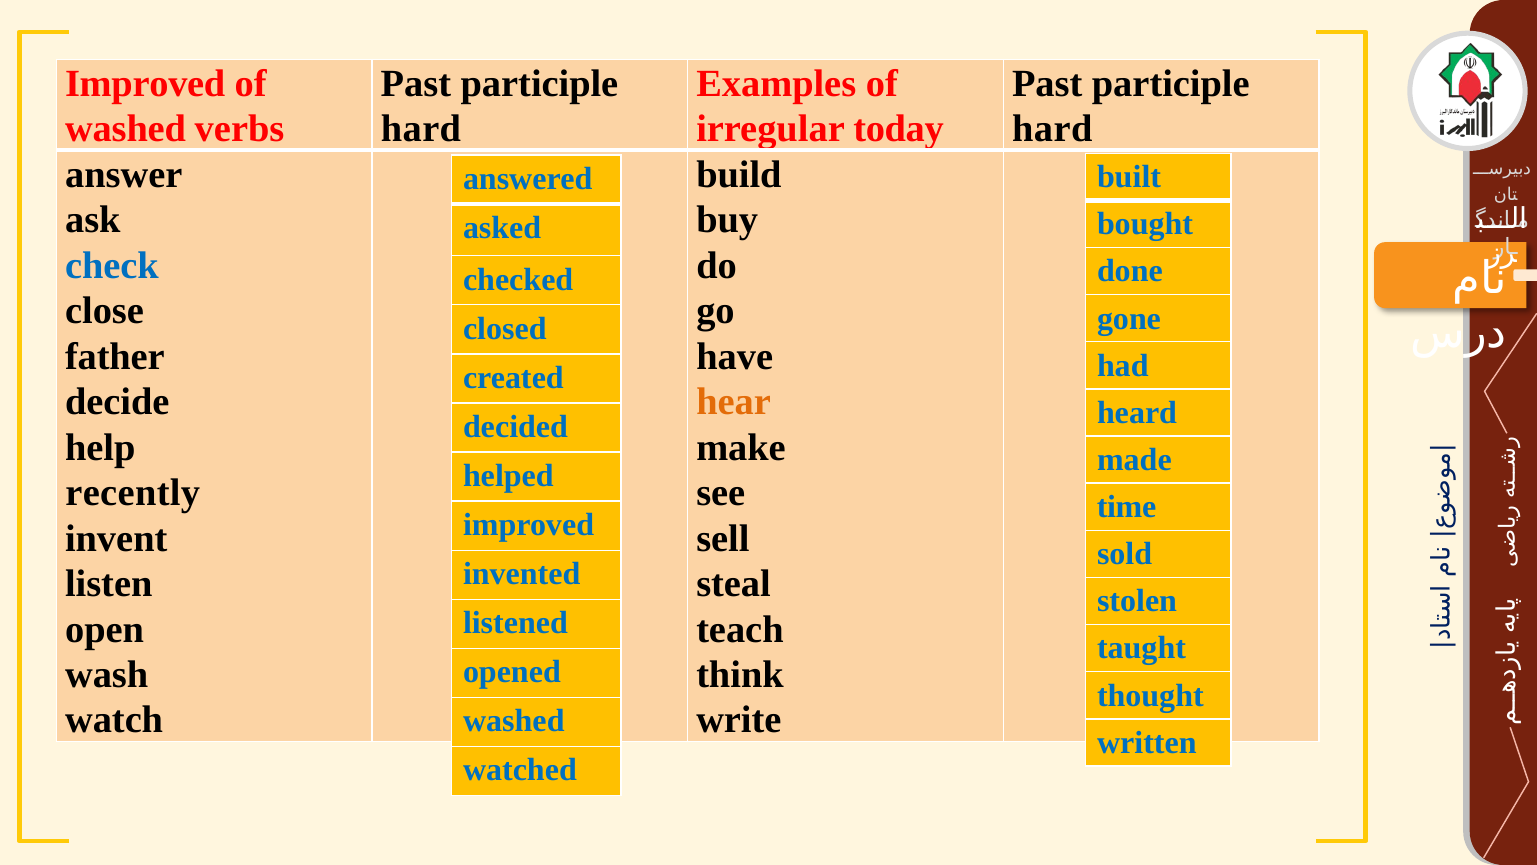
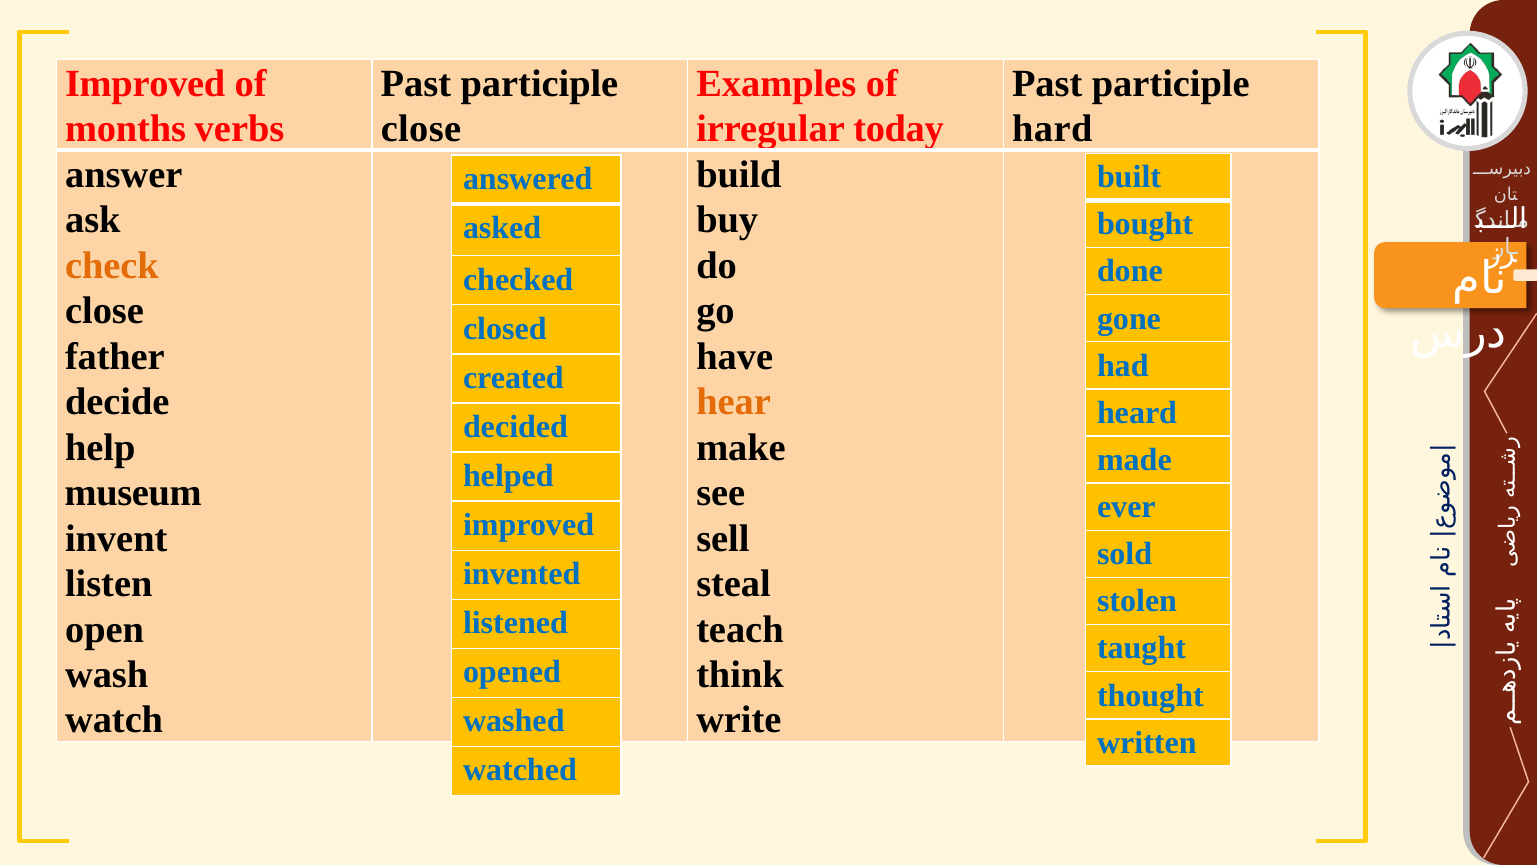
washed at (126, 129): washed -> months
hard at (421, 129): hard -> close
check colour: blue -> orange
recently: recently -> museum
time: time -> ever
